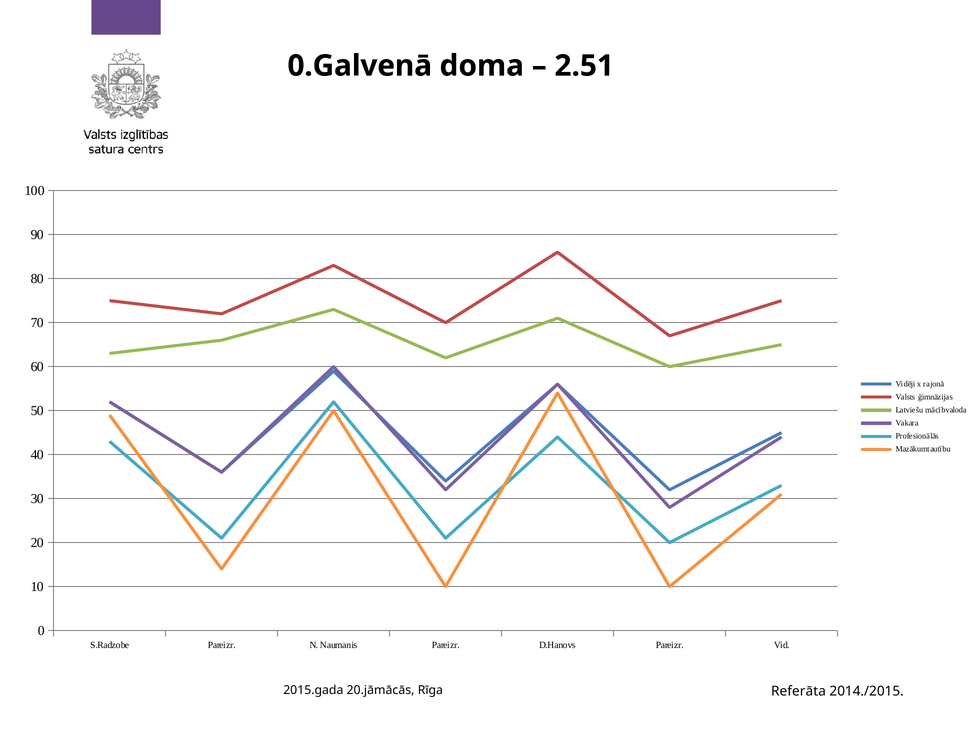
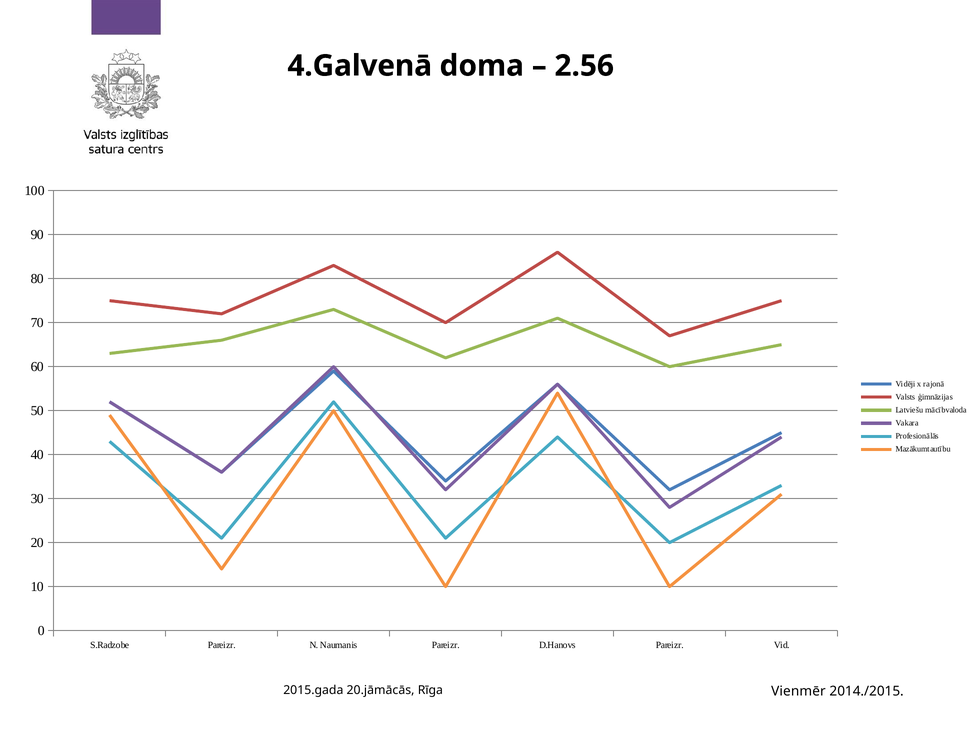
0.Galvenā: 0.Galvenā -> 4.Galvenā
2.51: 2.51 -> 2.56
Referāta: Referāta -> Vienmēr
